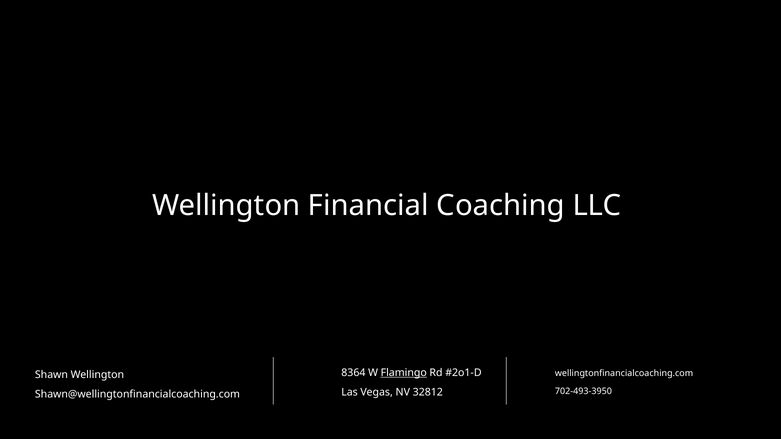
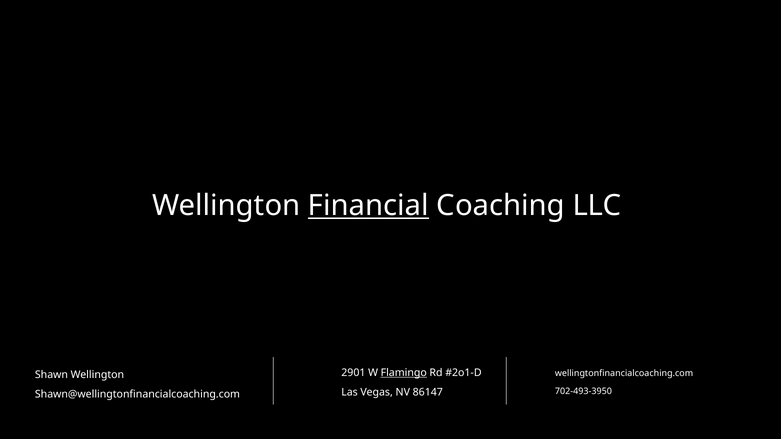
Financial underline: none -> present
8364: 8364 -> 2901
32812: 32812 -> 86147
